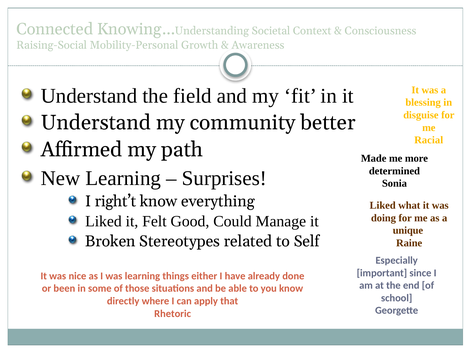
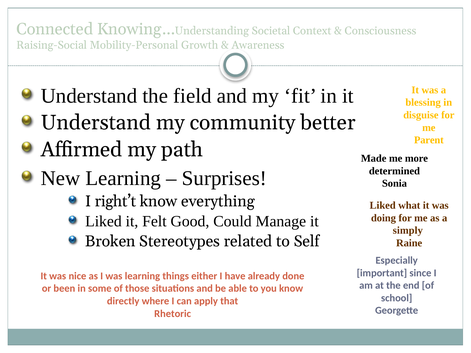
Racial: Racial -> Parent
unique: unique -> simply
